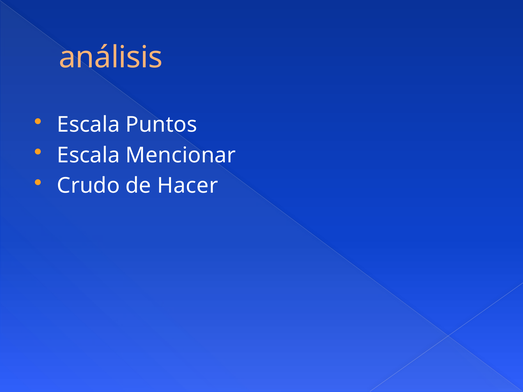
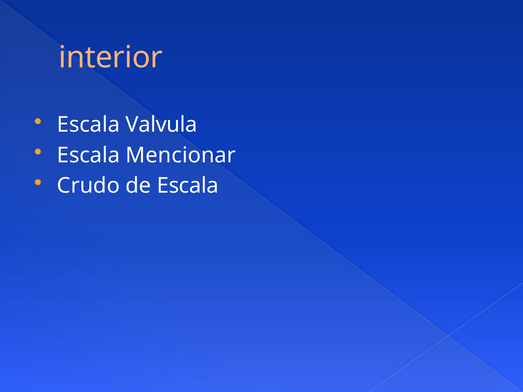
análisis: análisis -> interior
Puntos: Puntos -> Valvula
de Hacer: Hacer -> Escala
